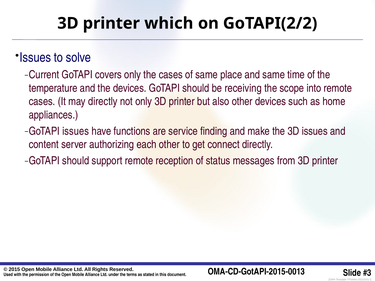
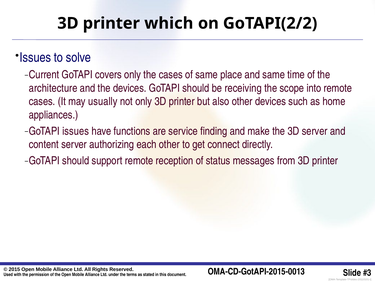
temperature: temperature -> architecture
may directly: directly -> usually
3D issues: issues -> server
